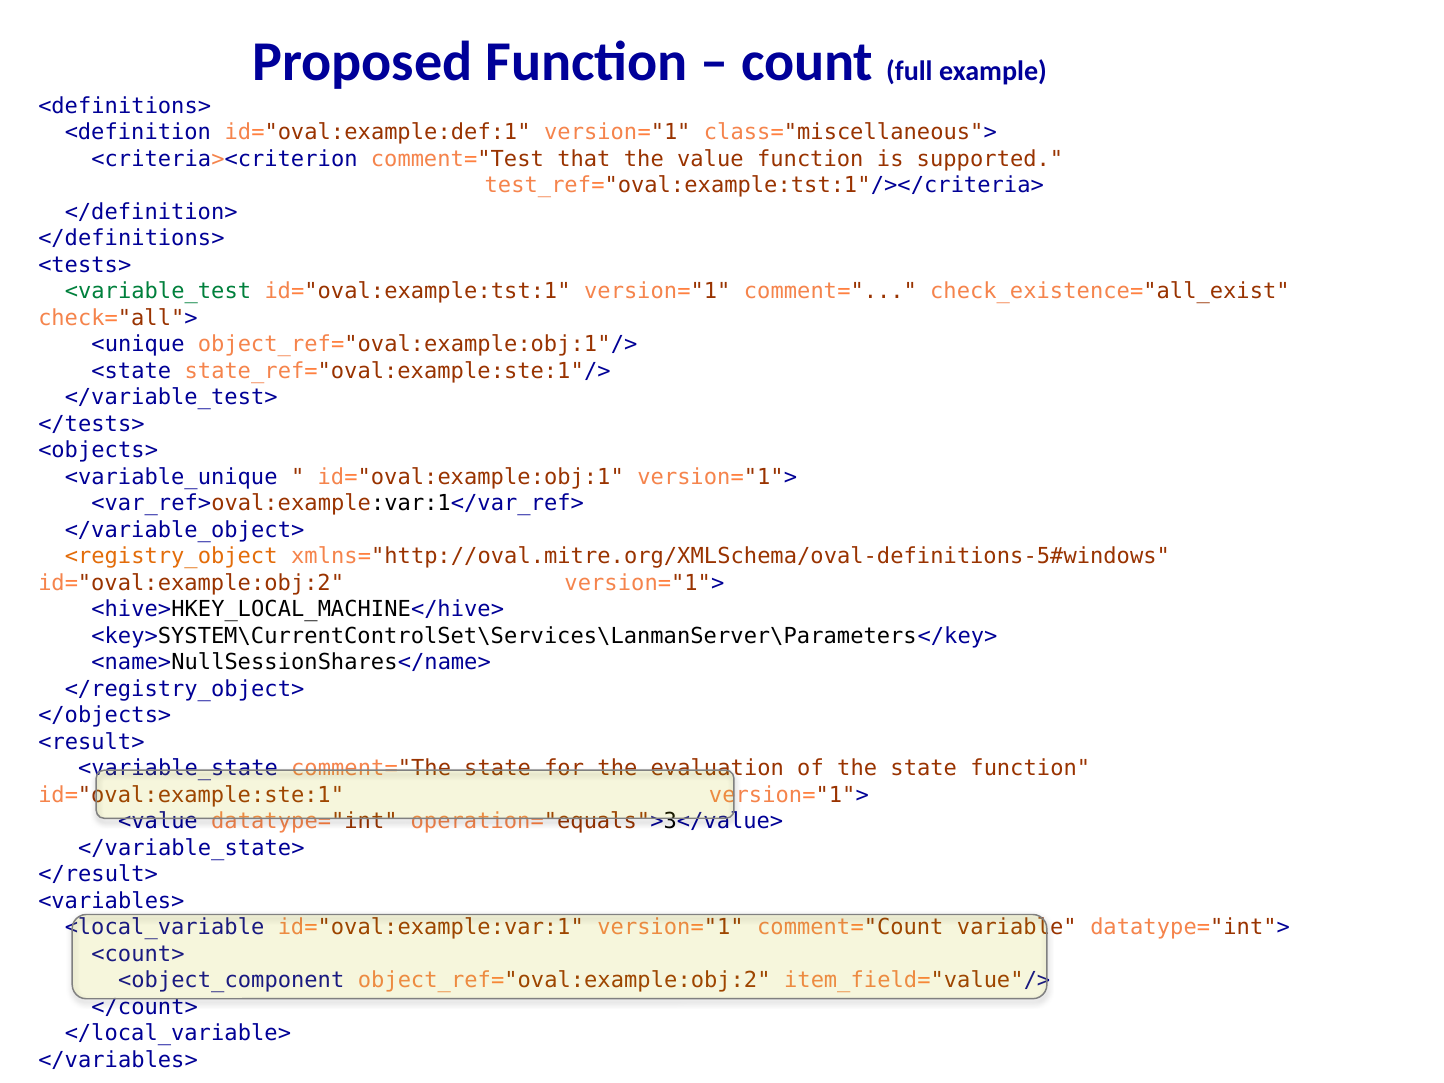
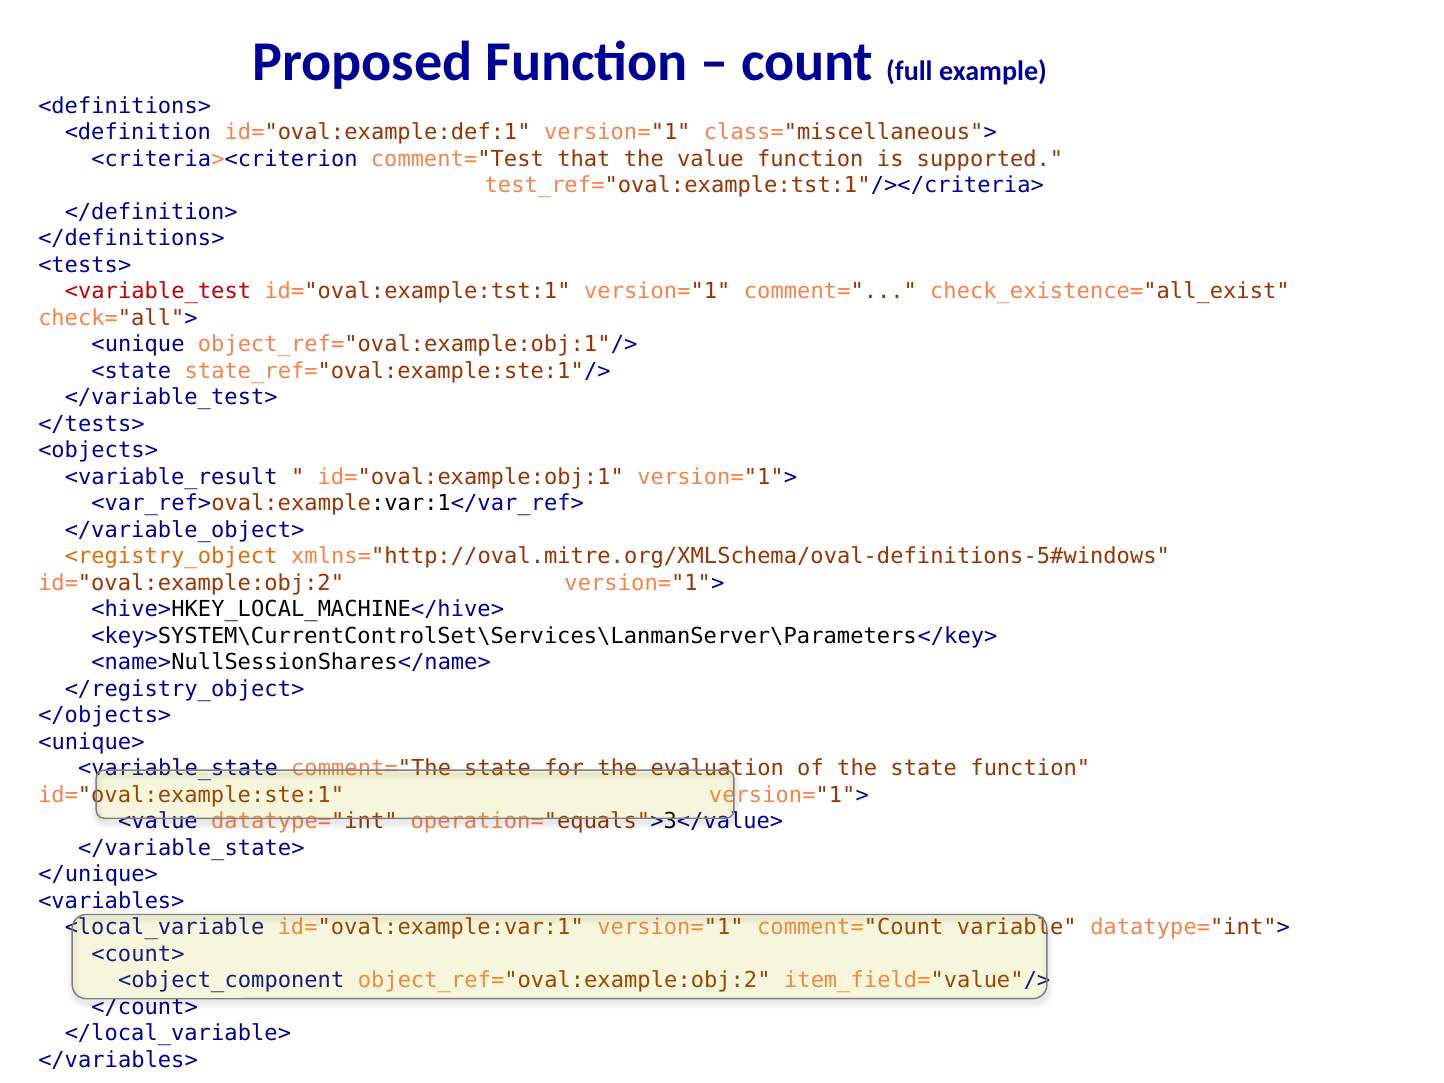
<variable_test colour: green -> red
<variable_unique: <variable_unique -> <variable_result
<result>: <result> -> <unique>
</result>: </result> -> </unique>
